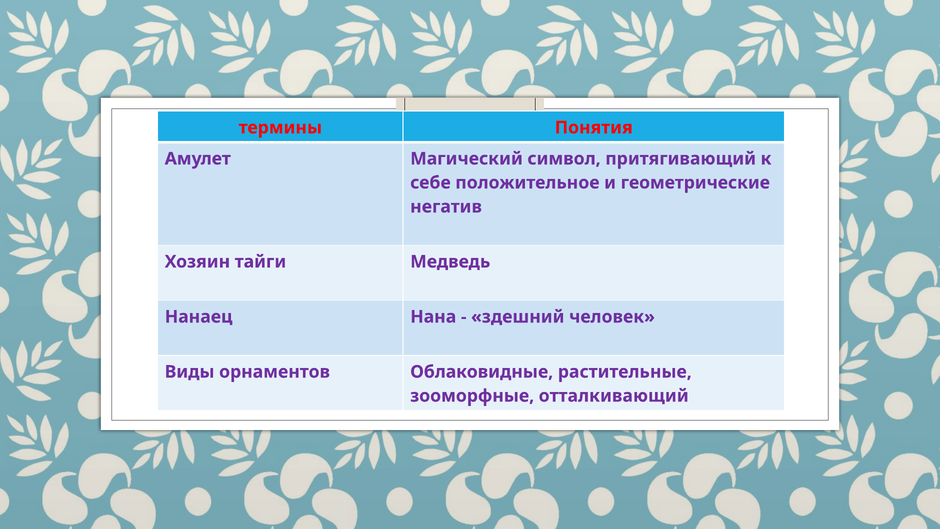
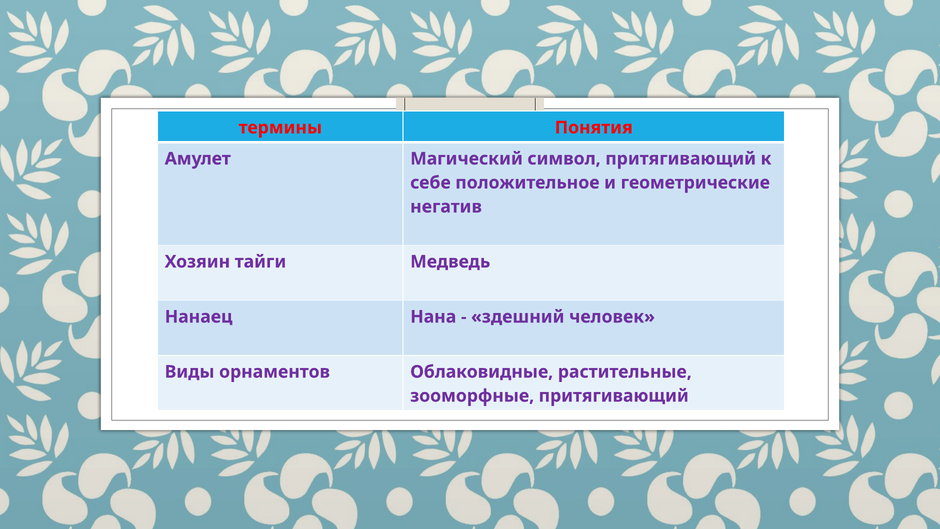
зооморфные отталкивающий: отталкивающий -> притягивающий
